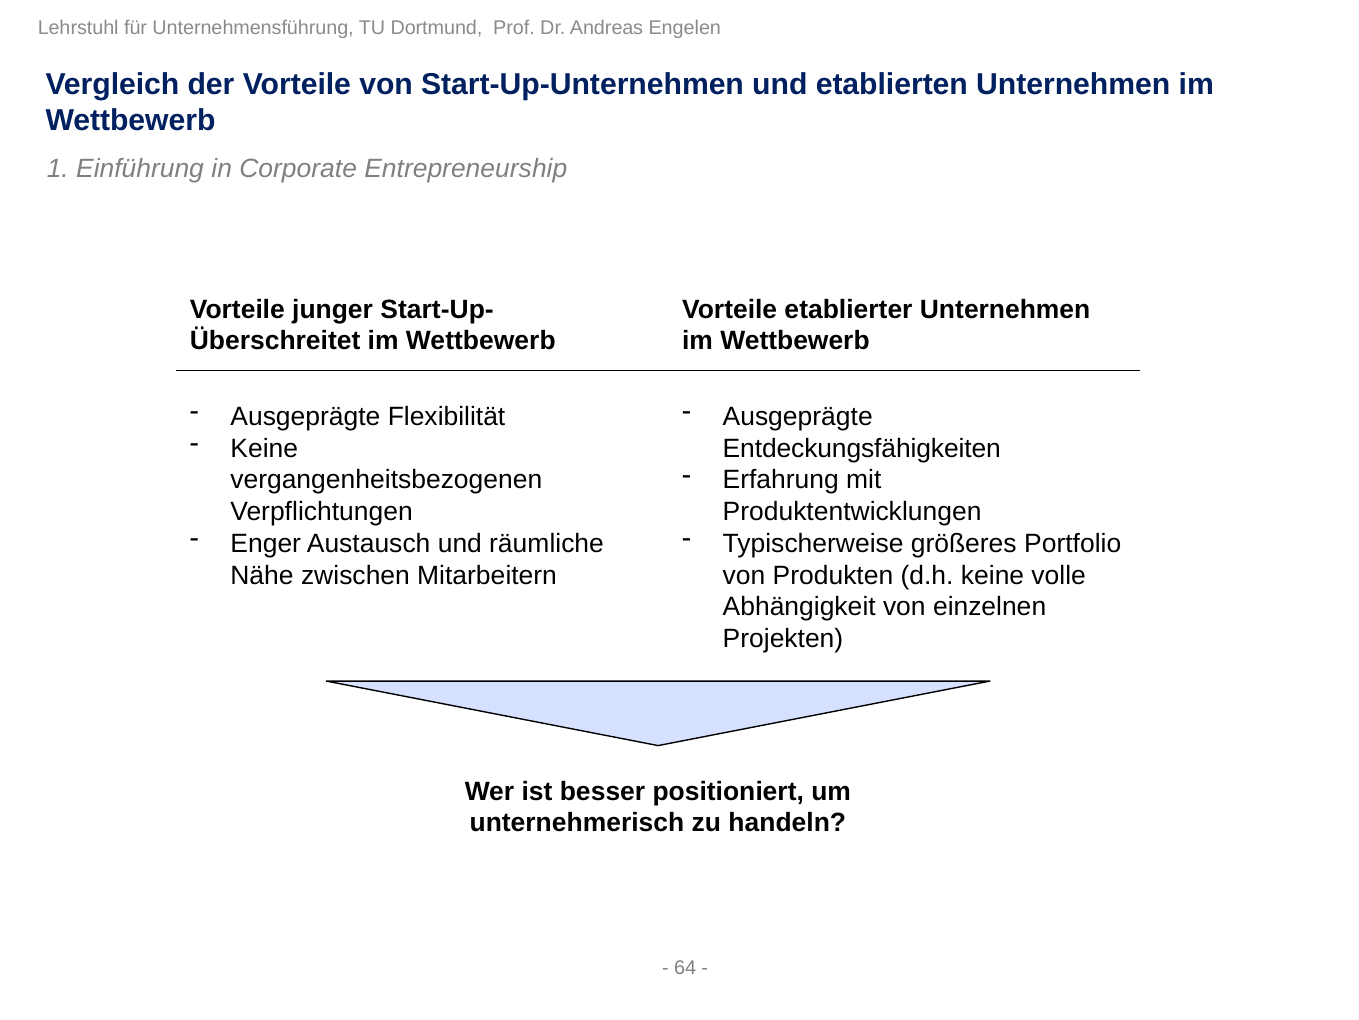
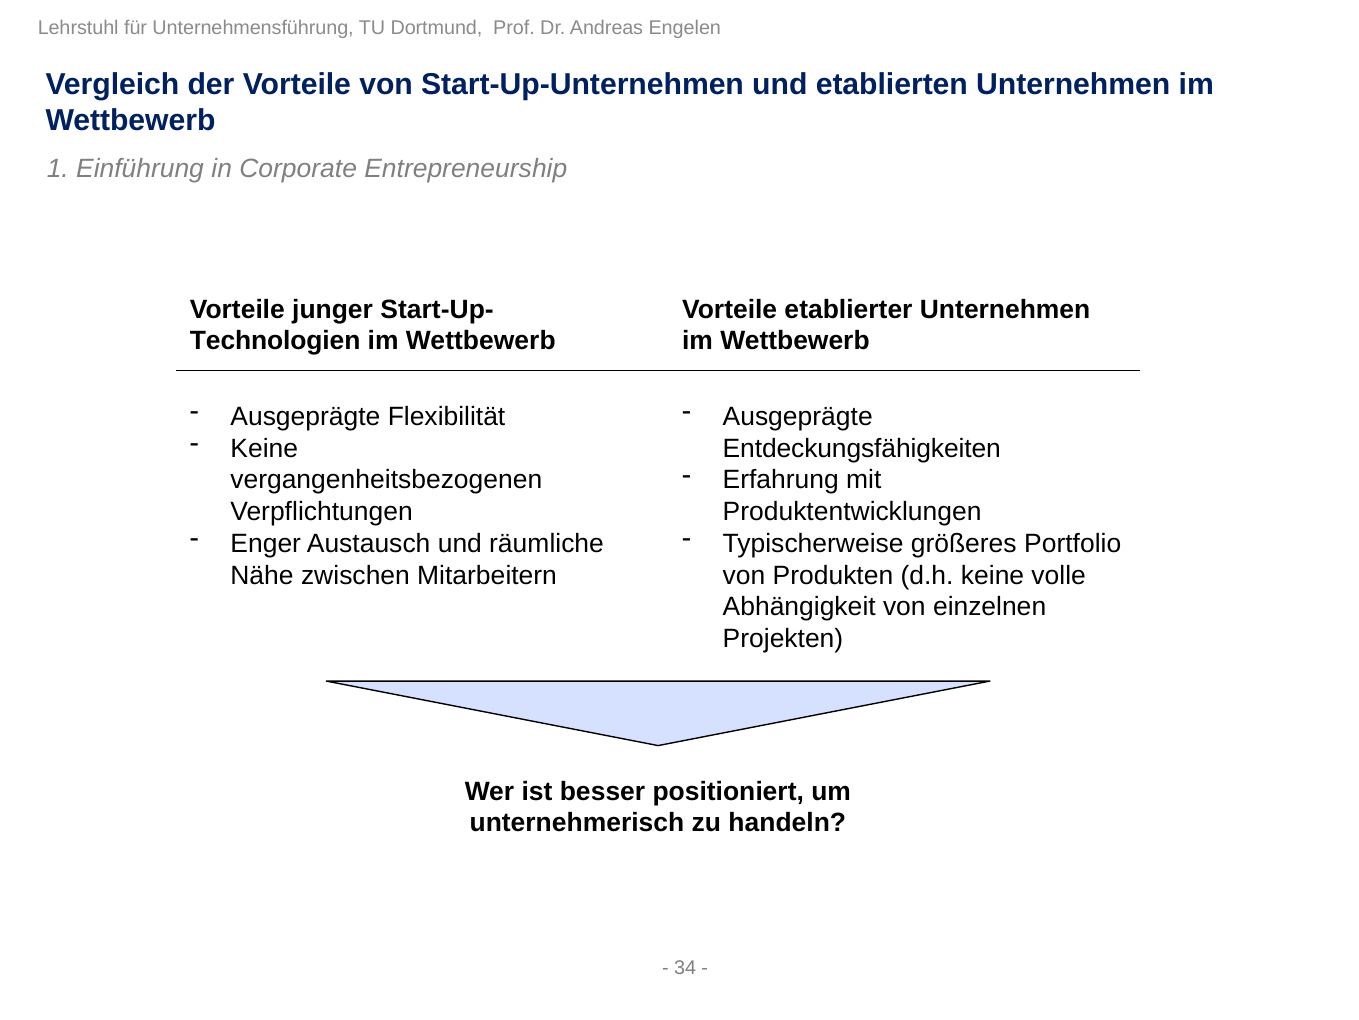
Überschreitet: Überschreitet -> Technologien
64: 64 -> 34
